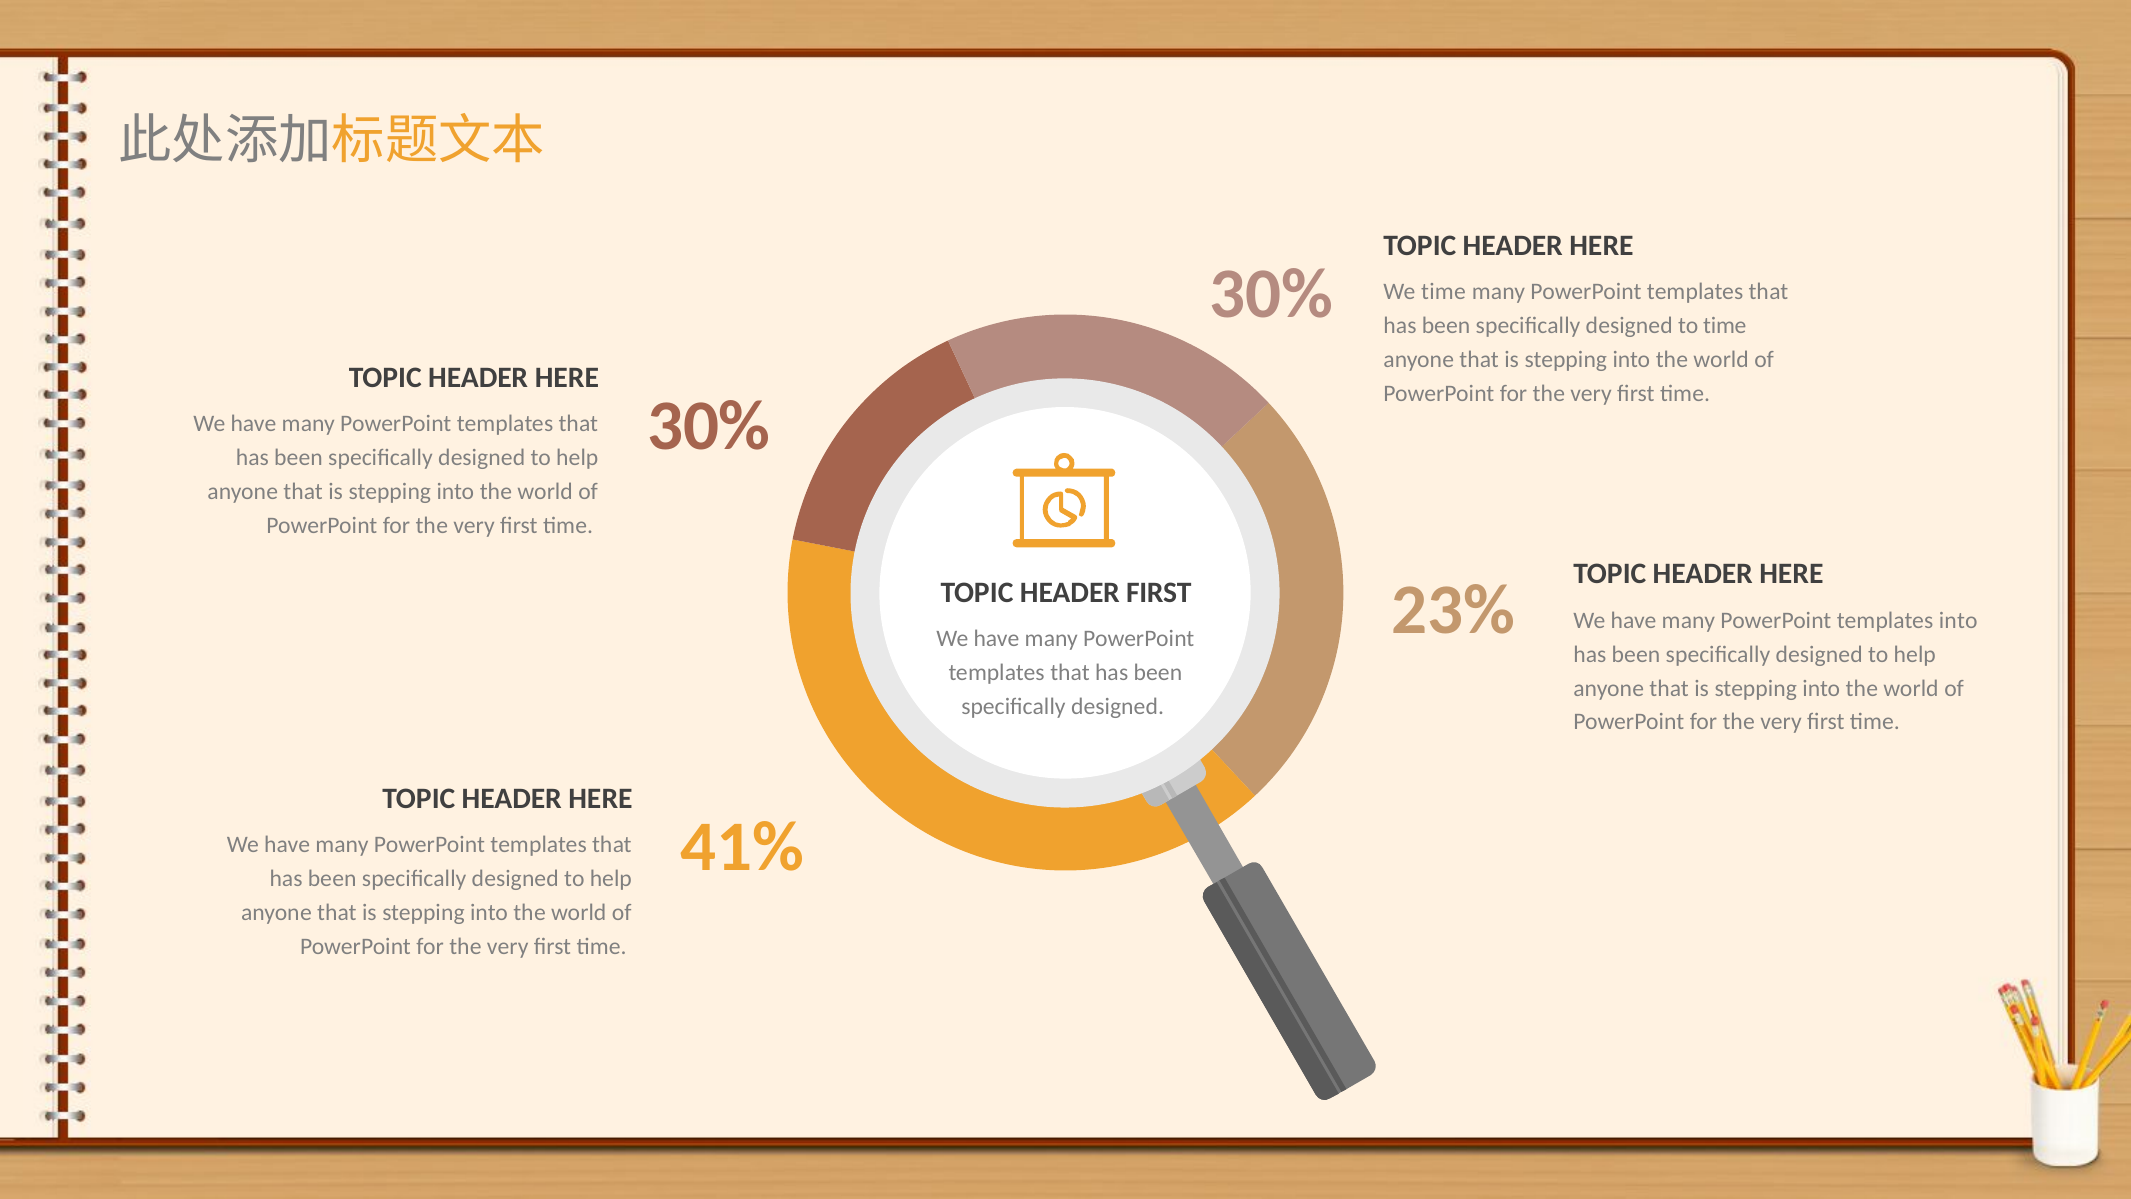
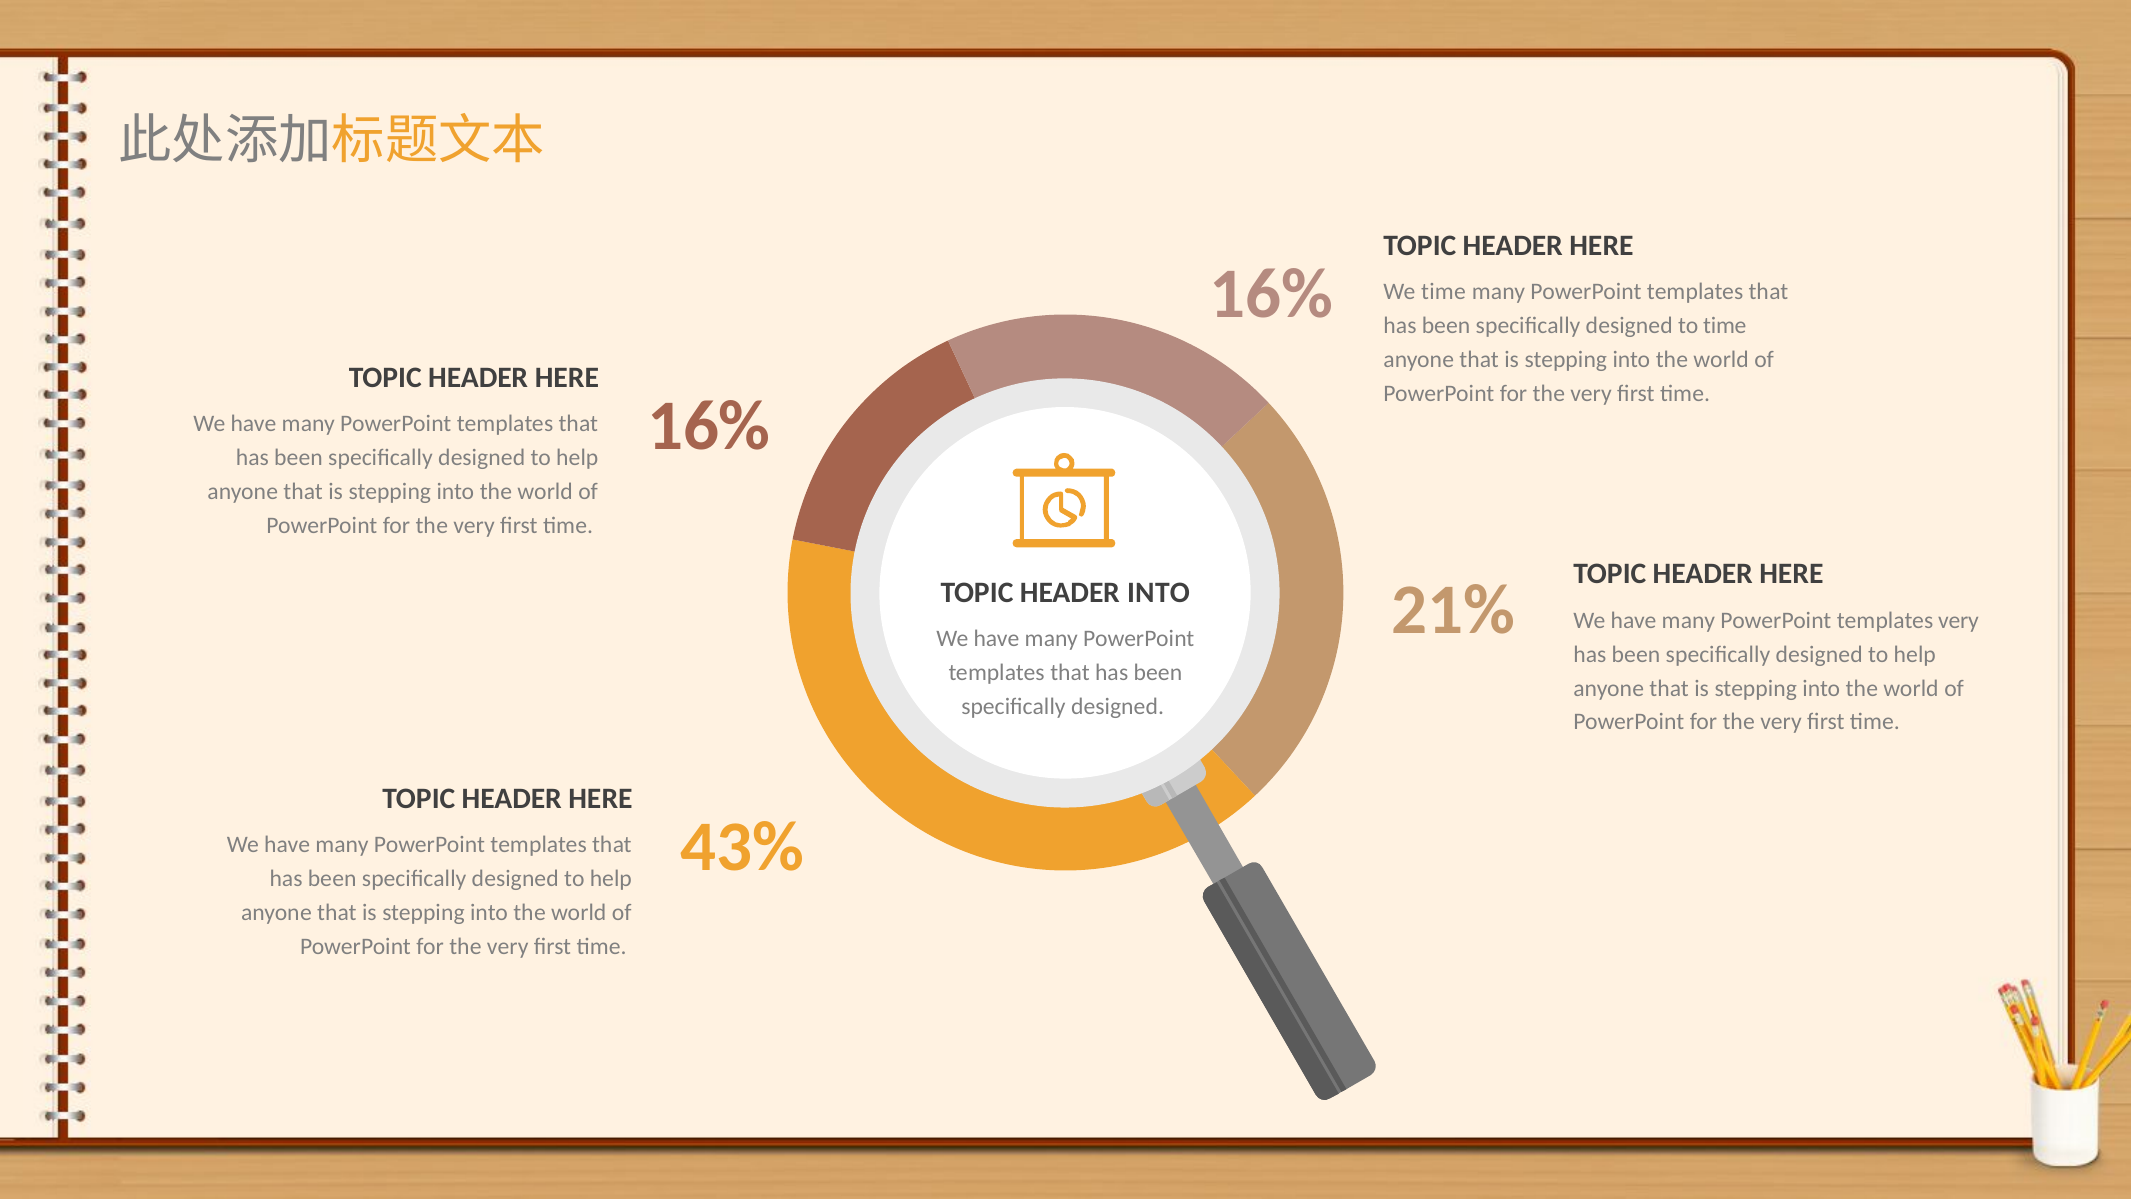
30% at (1271, 294): 30% -> 16%
30% at (709, 426): 30% -> 16%
HEADER FIRST: FIRST -> INTO
23%: 23% -> 21%
templates into: into -> very
41%: 41% -> 43%
